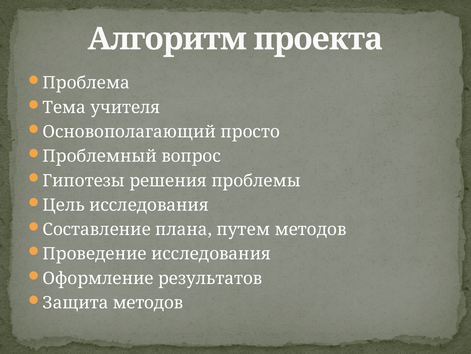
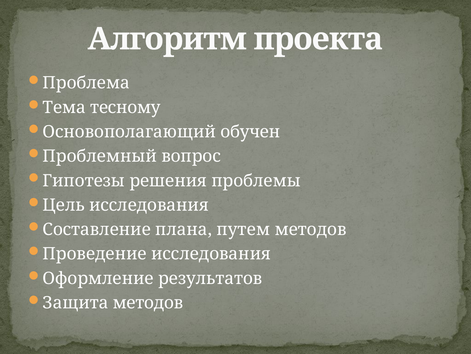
учителя: учителя -> тесному
просто: просто -> обучен
